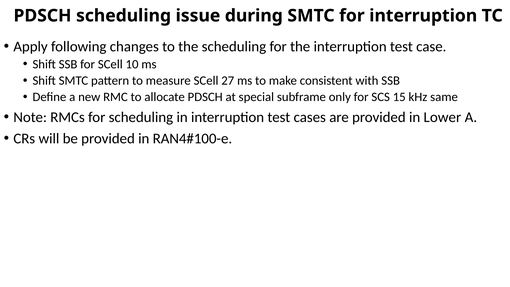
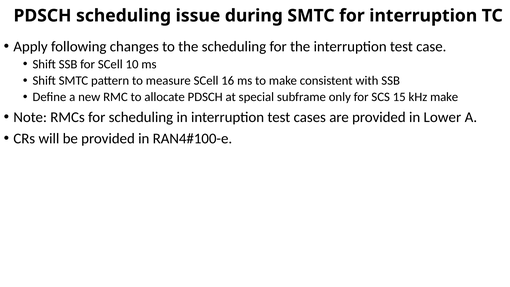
27: 27 -> 16
kHz same: same -> make
